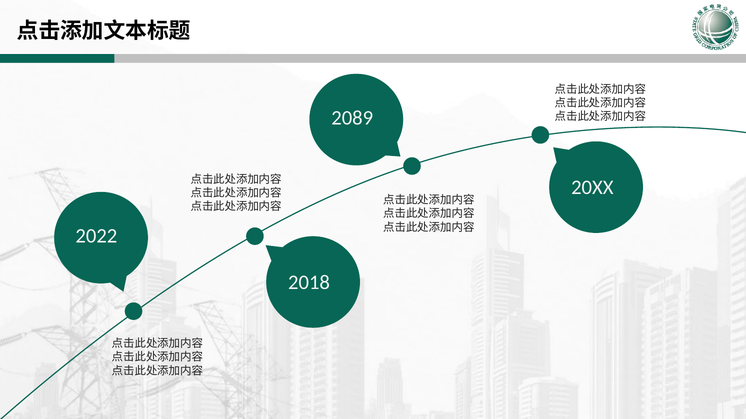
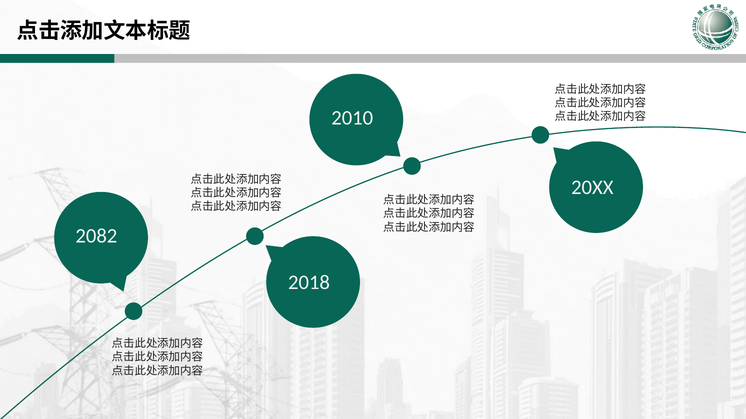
2089: 2089 -> 2010
2022: 2022 -> 2082
